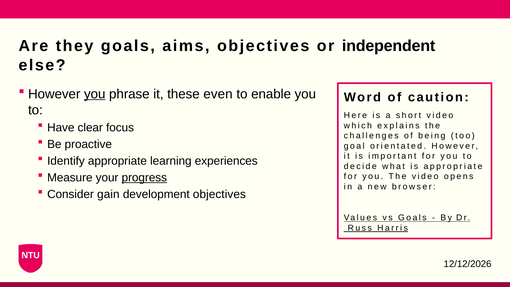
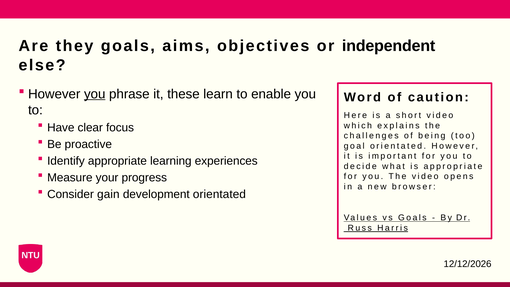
even: even -> learn
progress underline: present -> none
development objectives: objectives -> orientated
